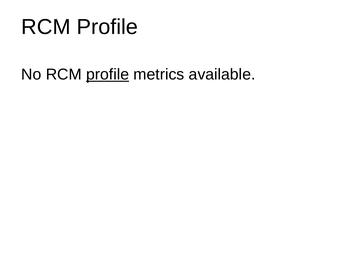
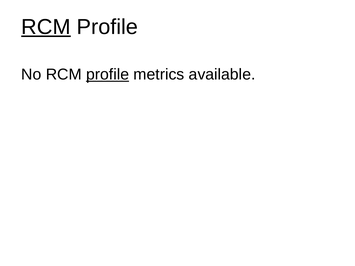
RCM at (46, 27) underline: none -> present
